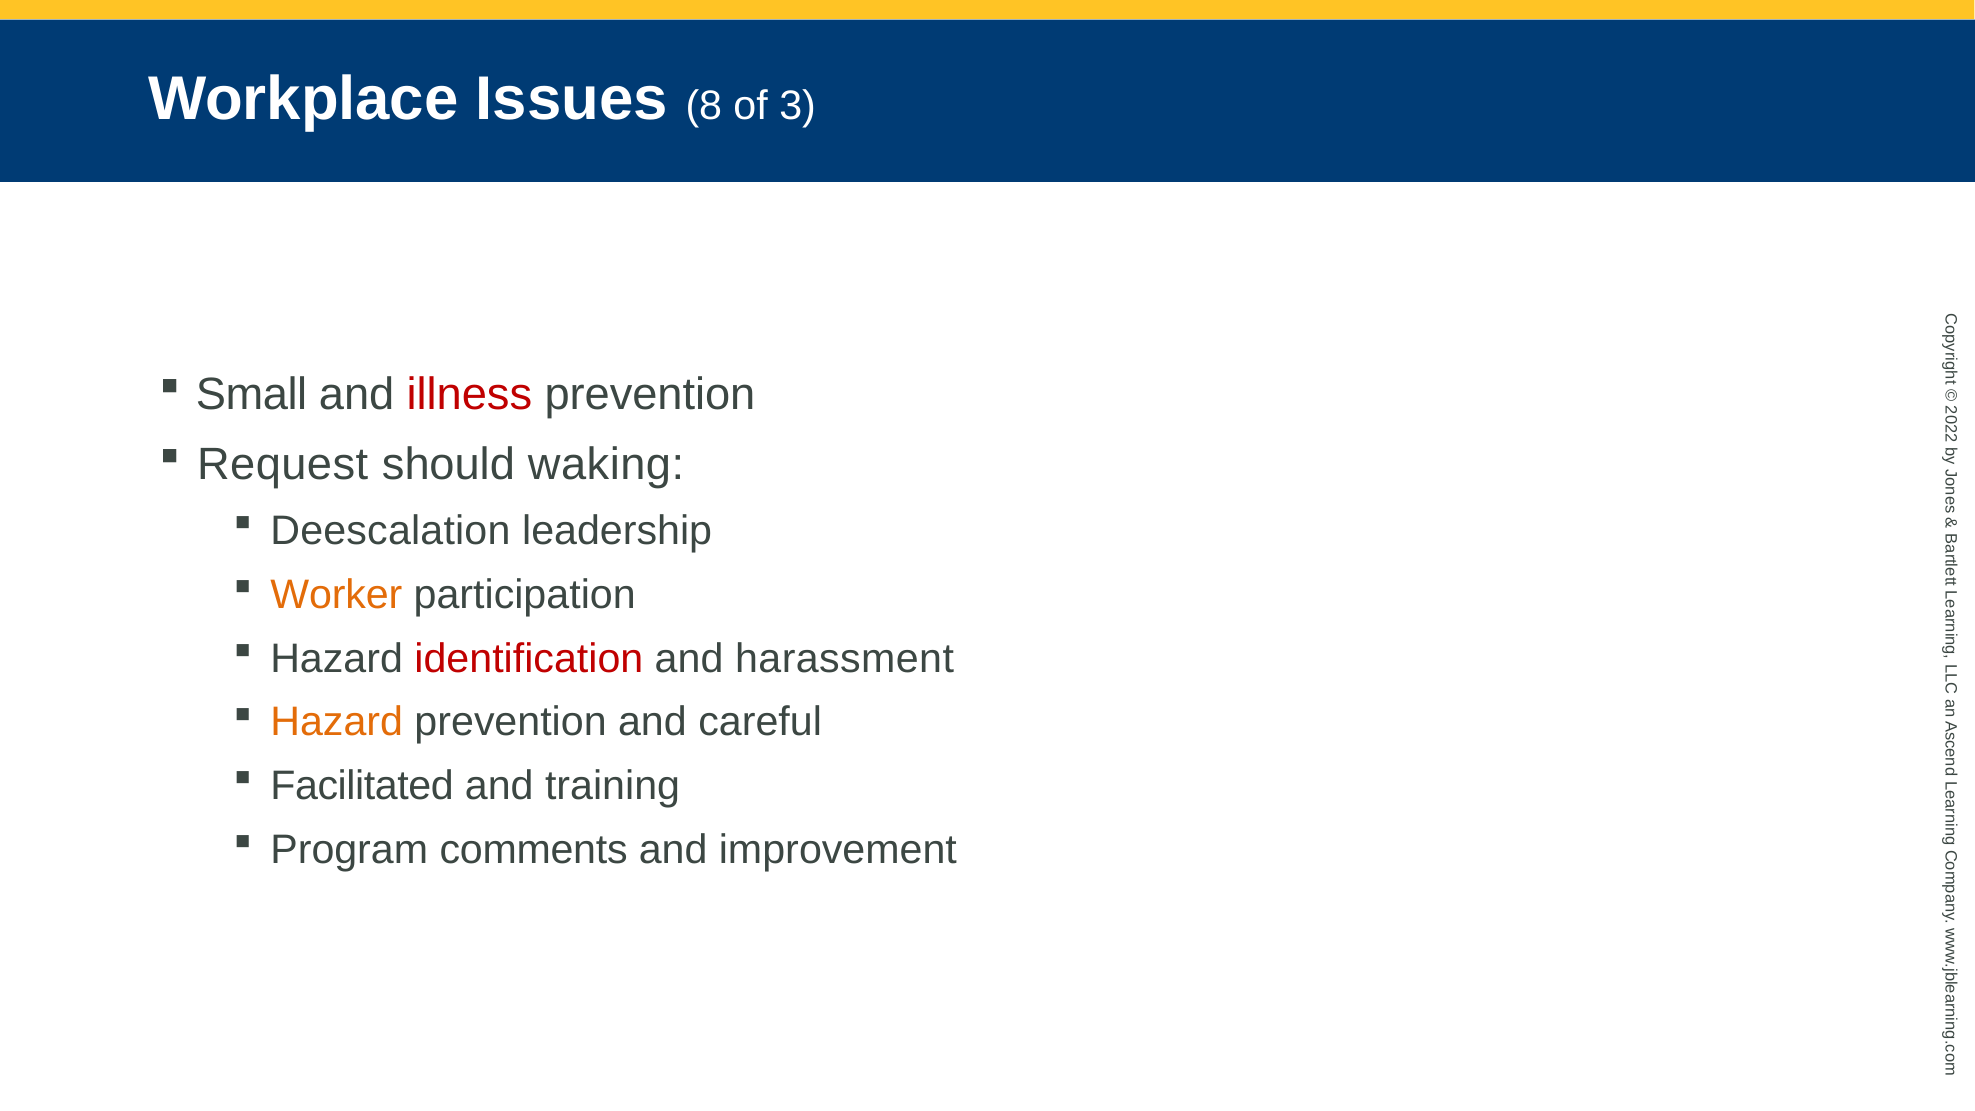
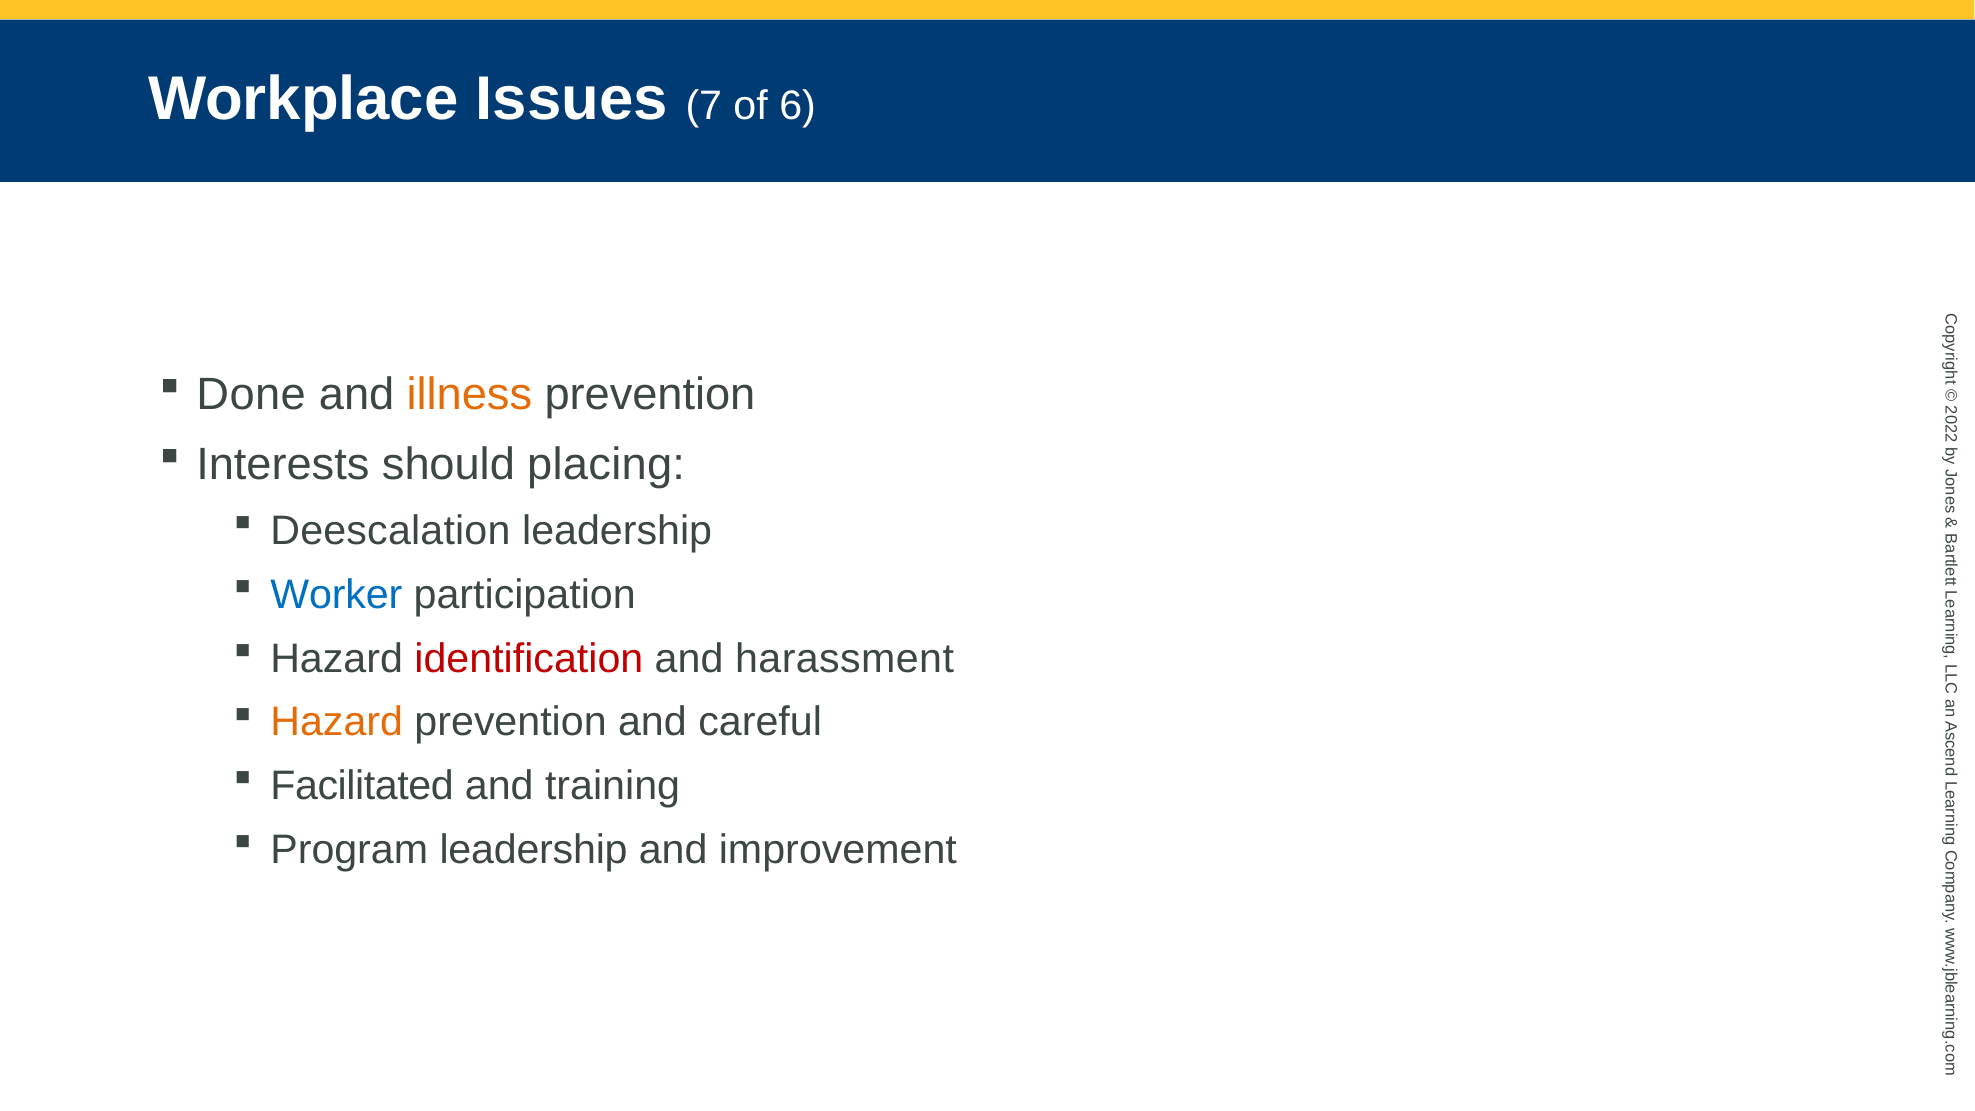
8: 8 -> 7
3: 3 -> 6
Small: Small -> Done
illness colour: red -> orange
Request: Request -> Interests
waking: waking -> placing
Worker colour: orange -> blue
Program comments: comments -> leadership
